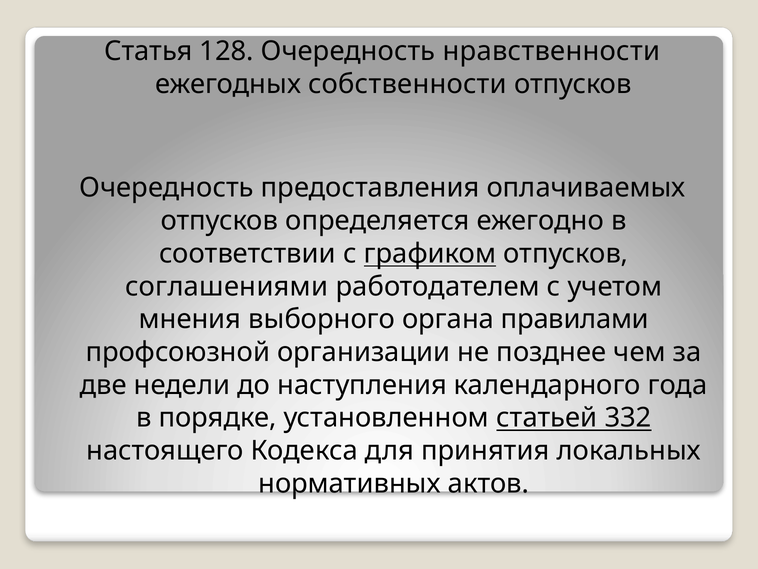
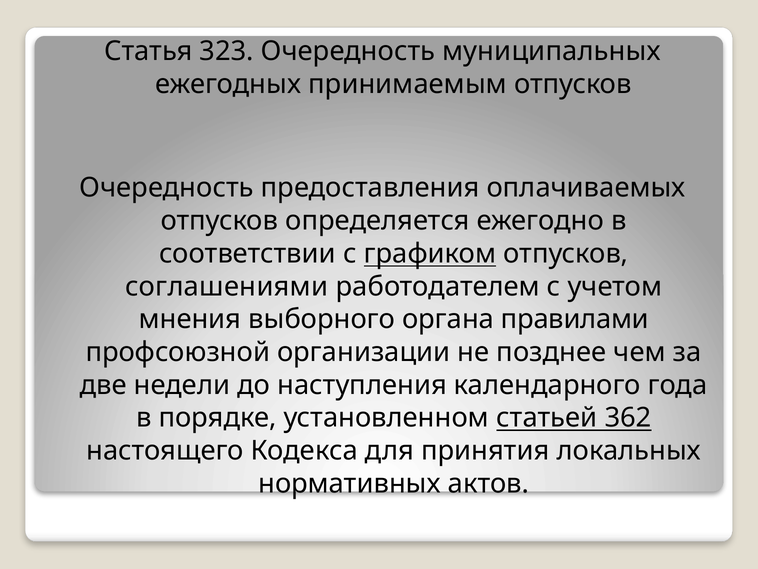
128: 128 -> 323
нравственности: нравственности -> муниципальных
собственности: собственности -> принимаемым
332: 332 -> 362
